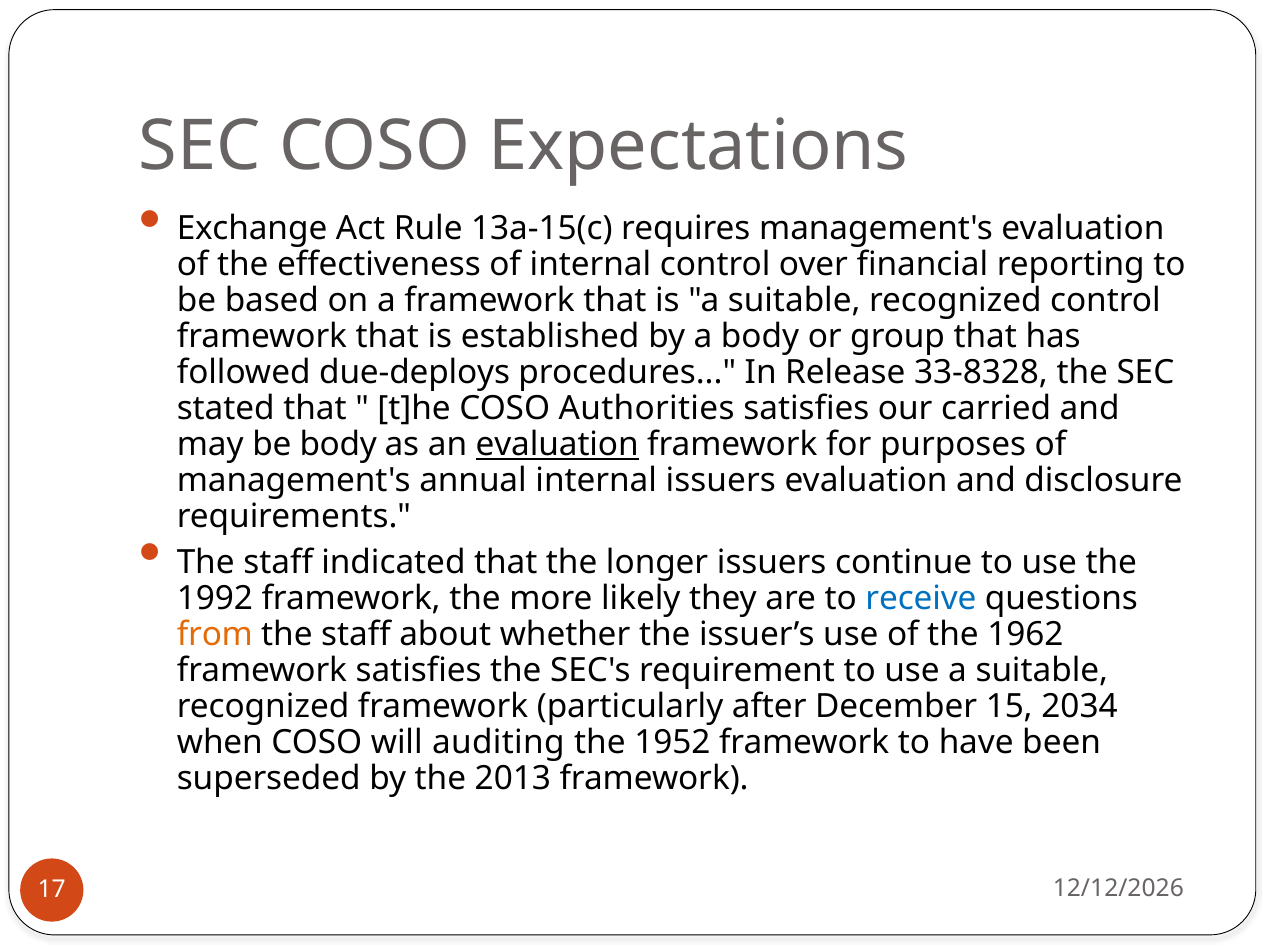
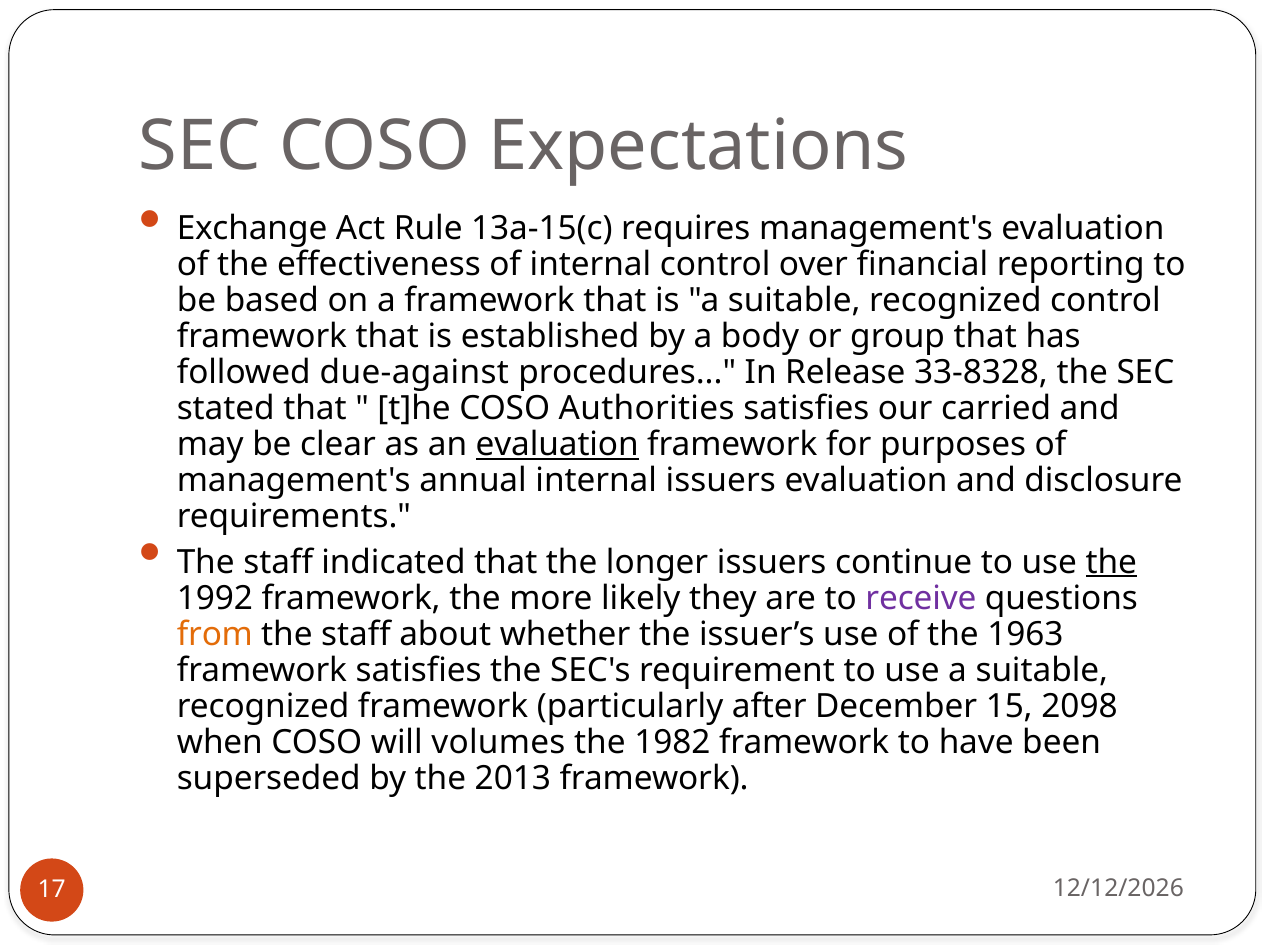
due-deploys: due-deploys -> due-against
be body: body -> clear
the at (1111, 563) underline: none -> present
receive colour: blue -> purple
1962: 1962 -> 1963
2034: 2034 -> 2098
auditing: auditing -> volumes
1952: 1952 -> 1982
